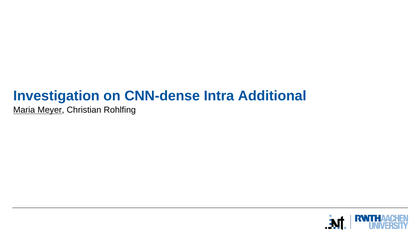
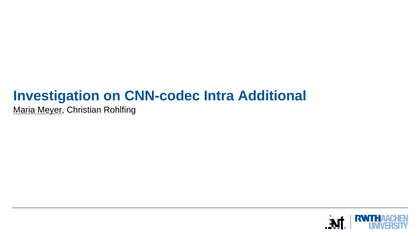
CNN-dense: CNN-dense -> CNN-codec
